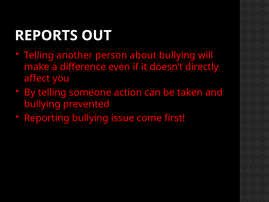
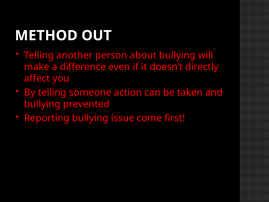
REPORTS: REPORTS -> METHOD
